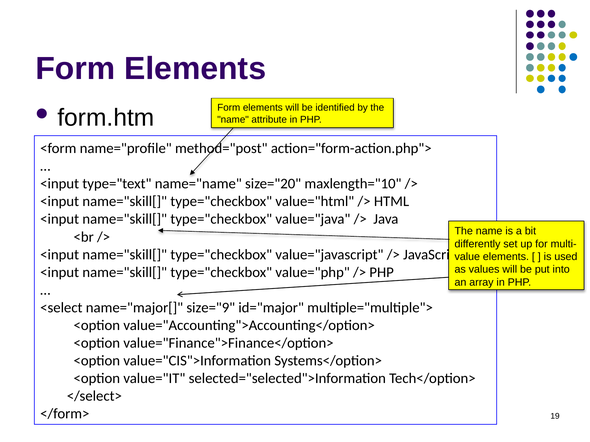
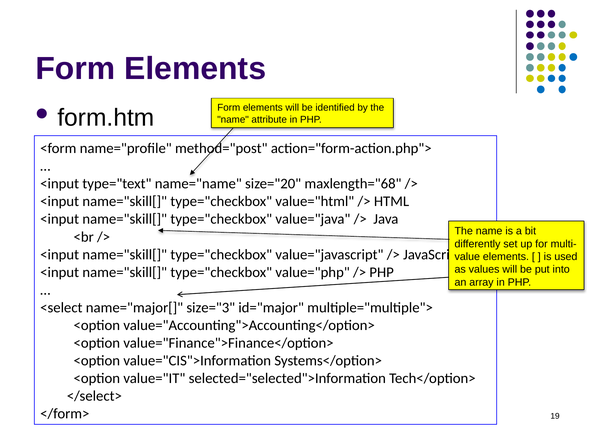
maxlength="10: maxlength="10 -> maxlength="68
size="9: size="9 -> size="3
